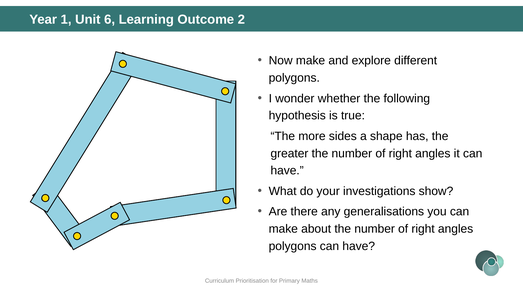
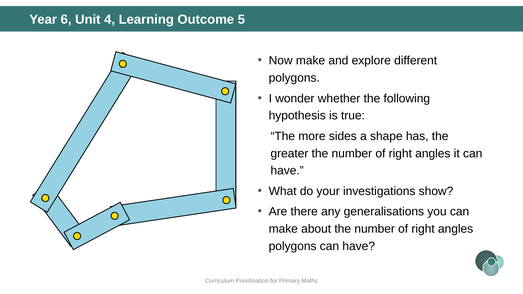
1: 1 -> 6
6: 6 -> 4
2: 2 -> 5
